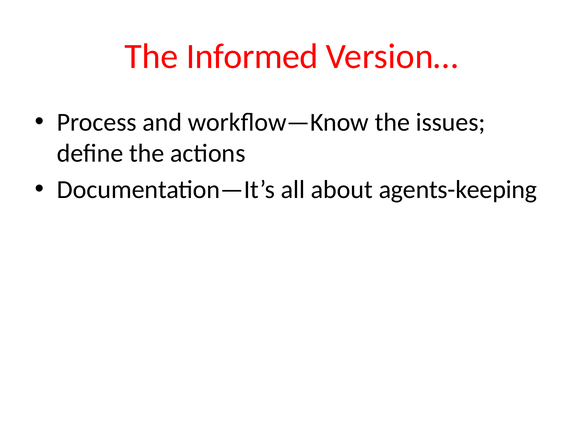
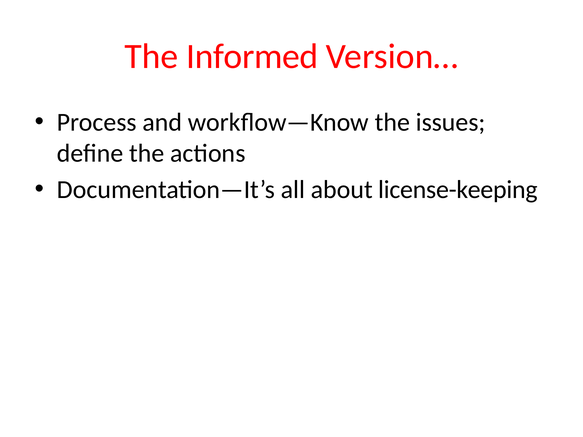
agents-keeping: agents-keeping -> license-keeping
